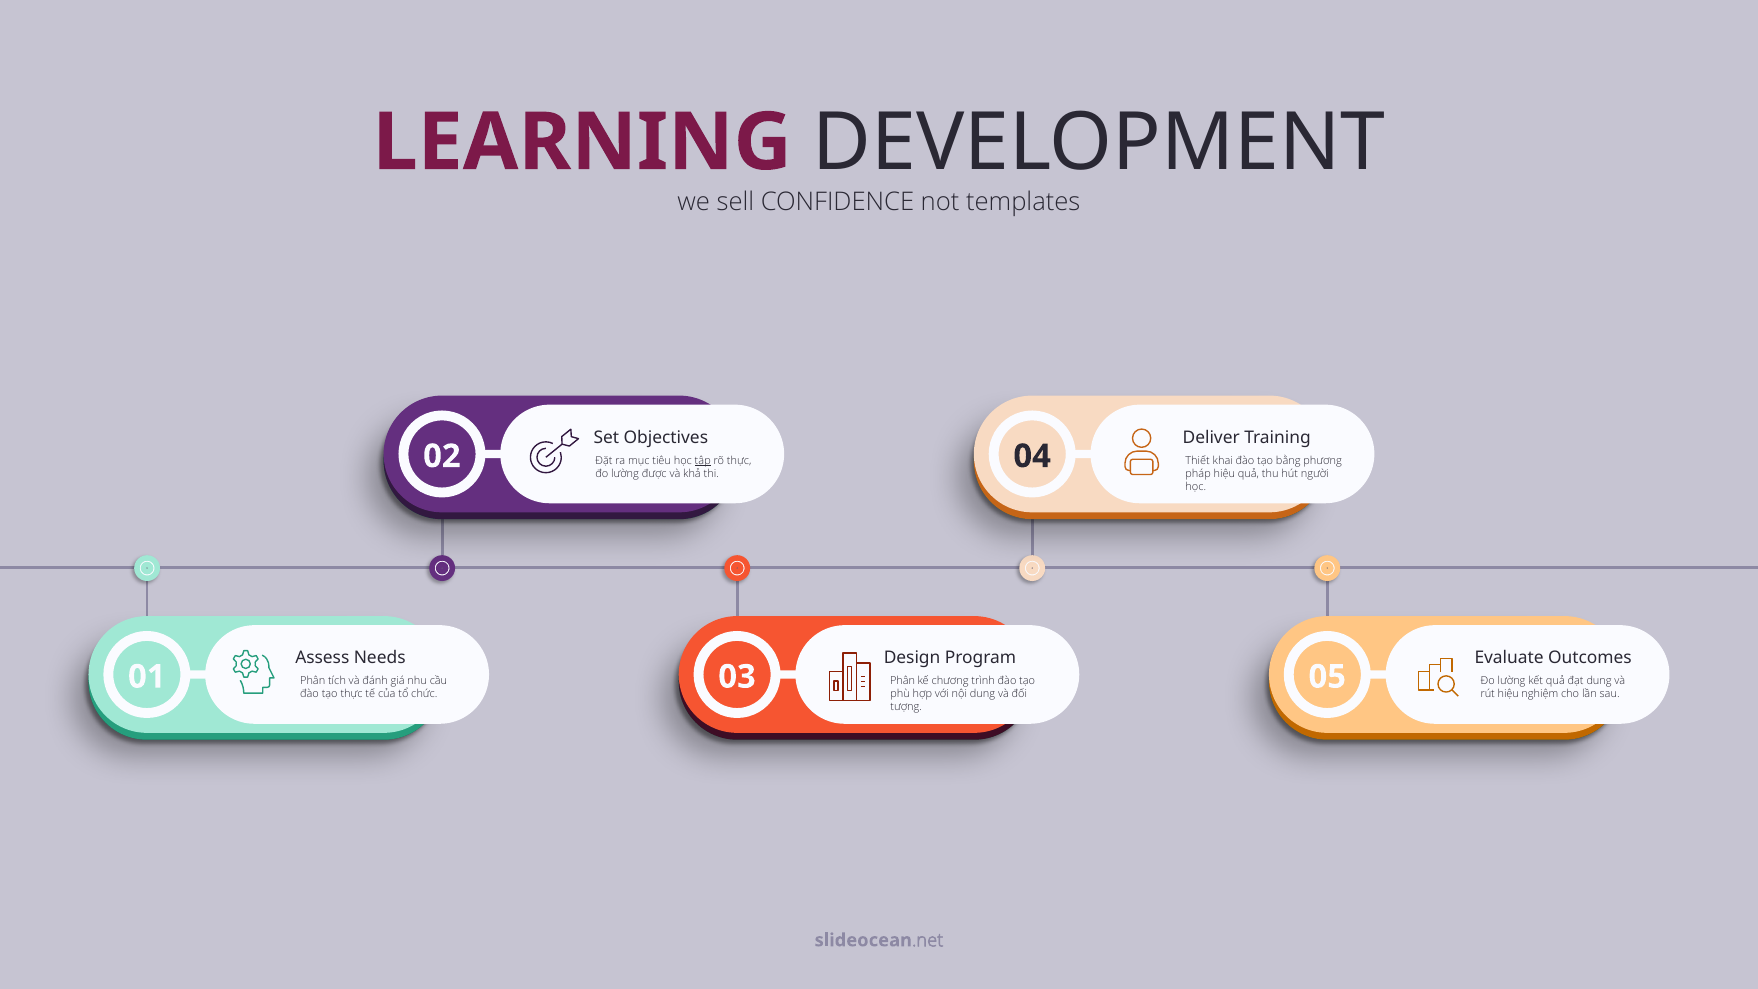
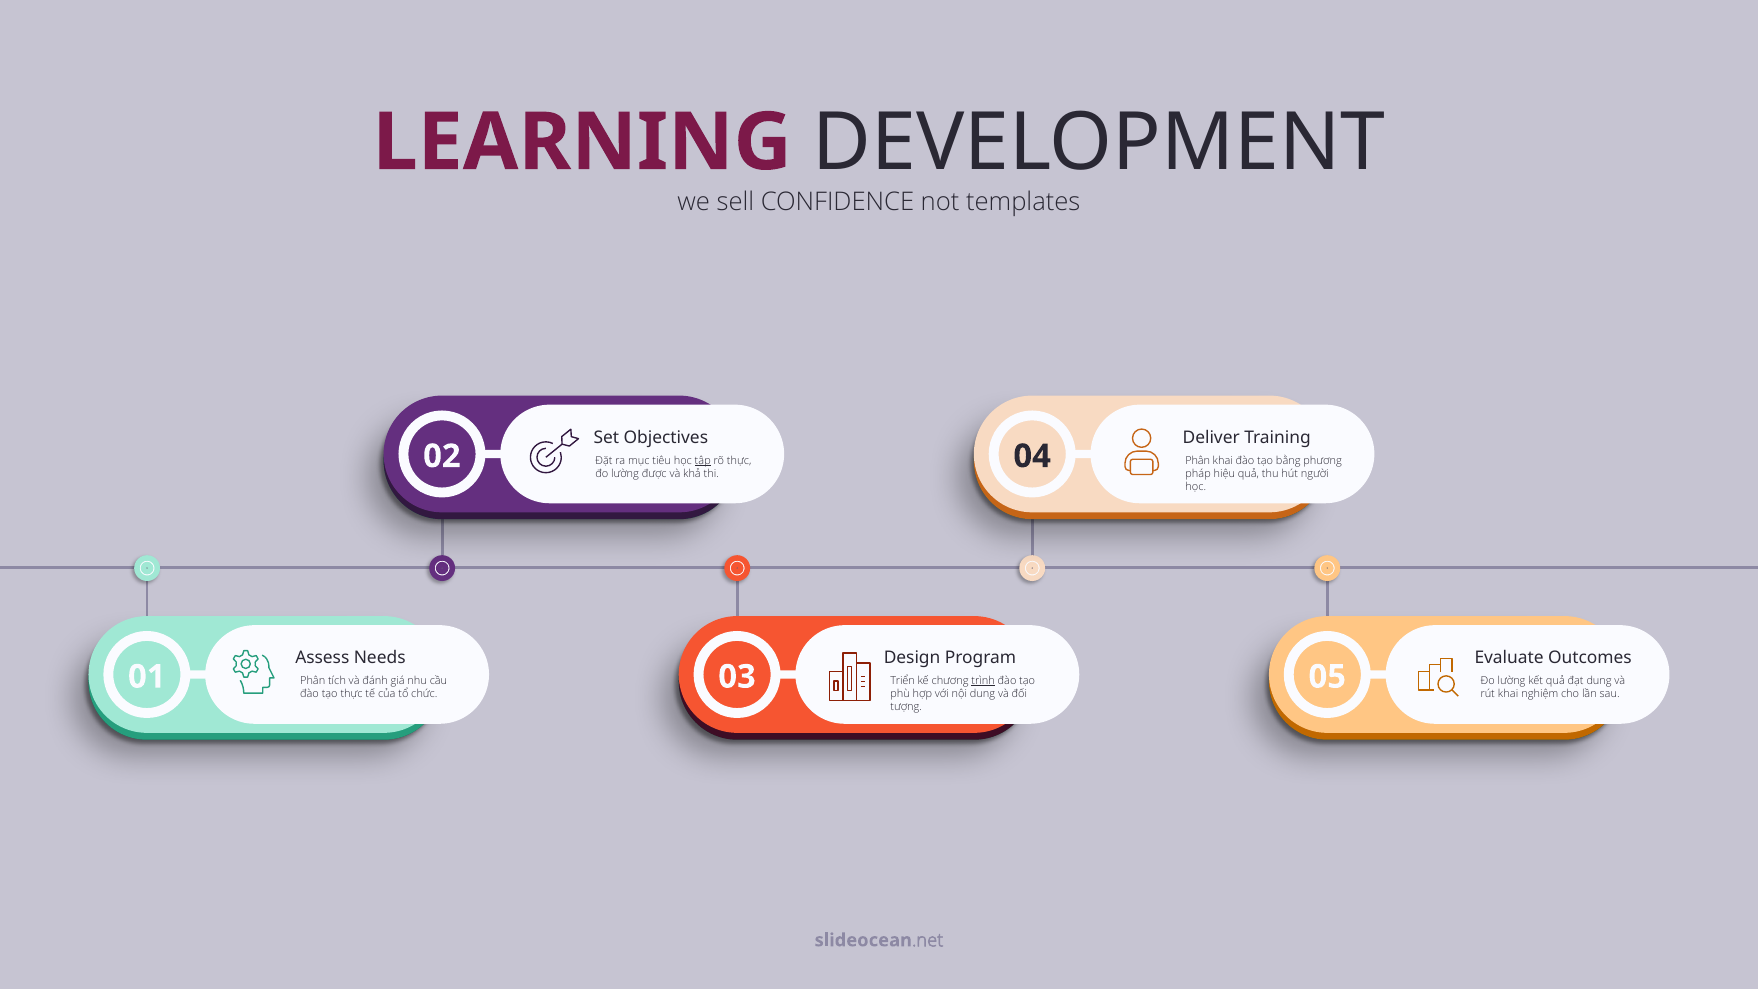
Thiết at (1198, 460): Thiết -> Phân
Phân at (903, 681): Phân -> Triển
trình underline: none -> present
rút hiệu: hiệu -> khai
